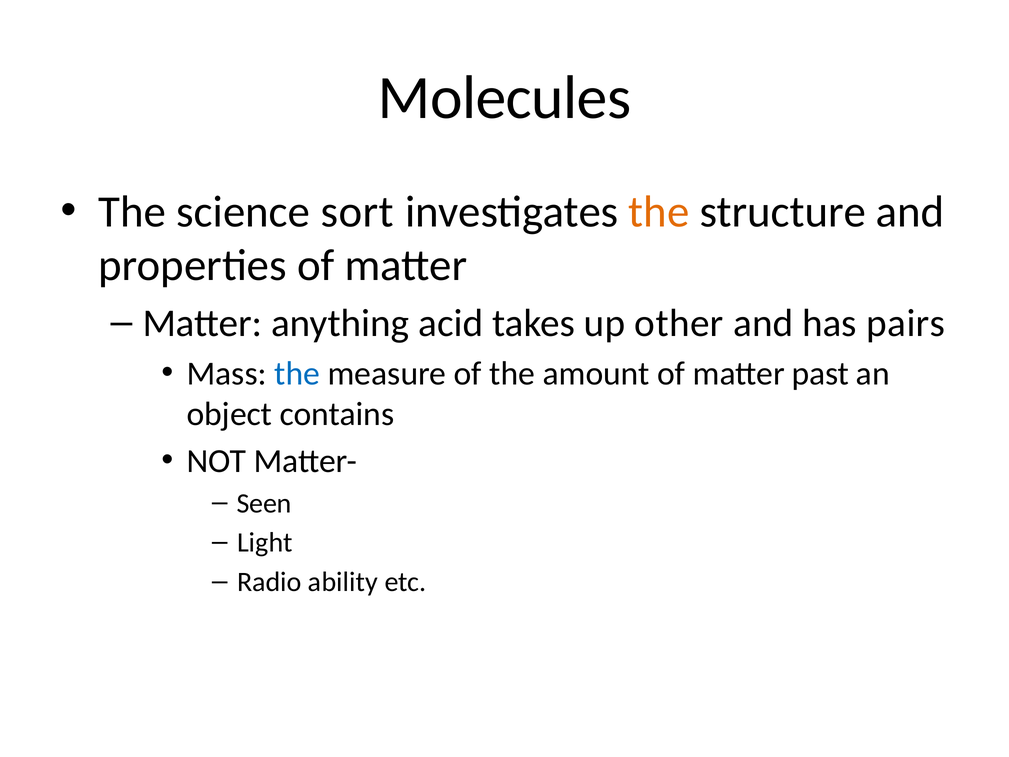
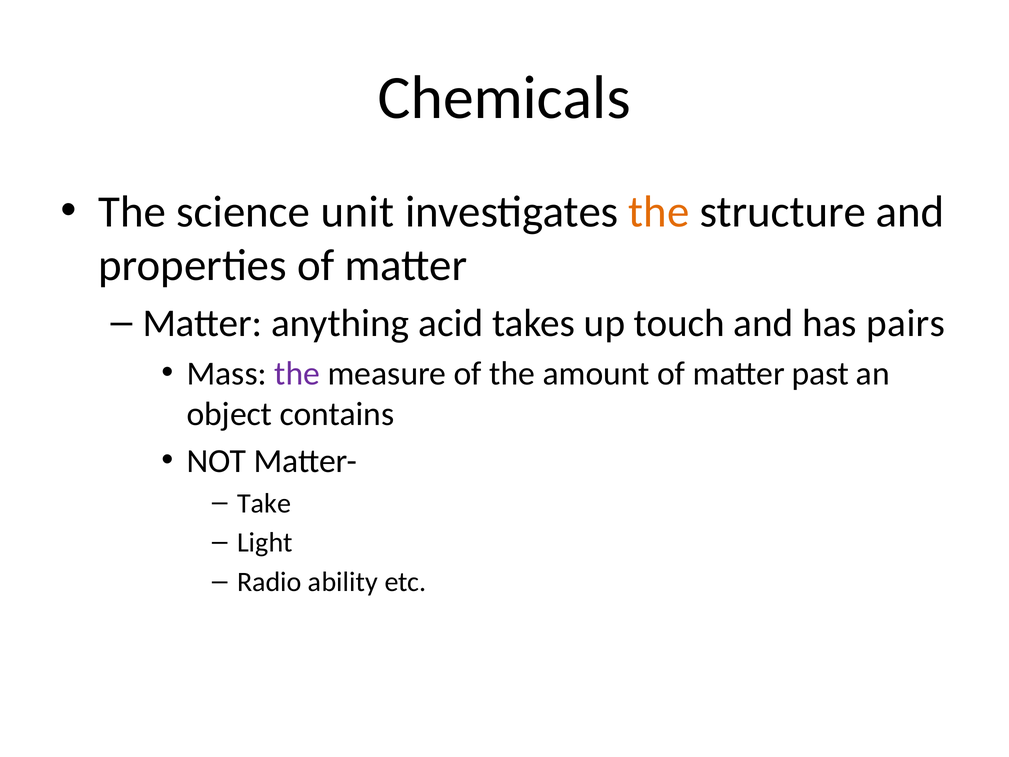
Molecules: Molecules -> Chemicals
sort: sort -> unit
other: other -> touch
the at (297, 374) colour: blue -> purple
Seen: Seen -> Take
